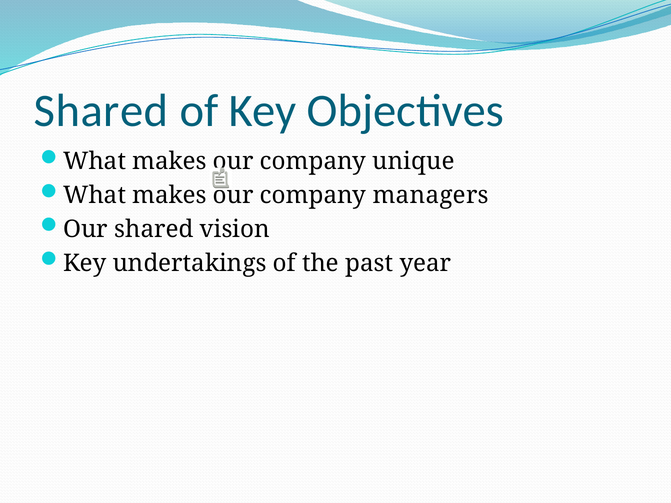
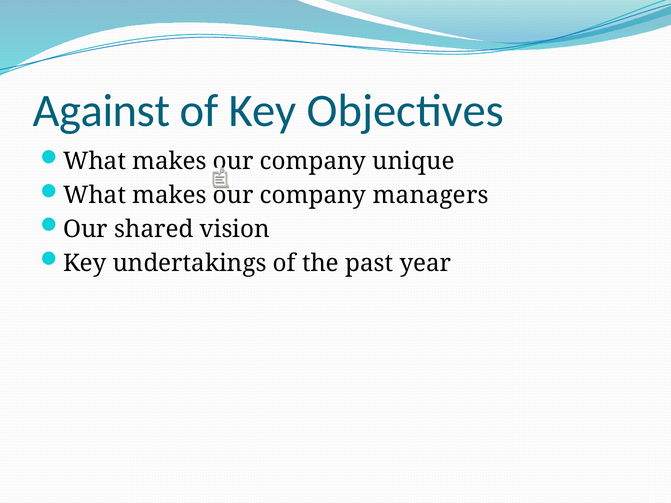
Shared at (101, 111): Shared -> Against
